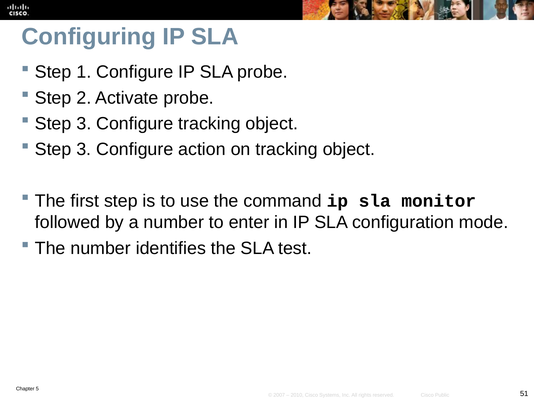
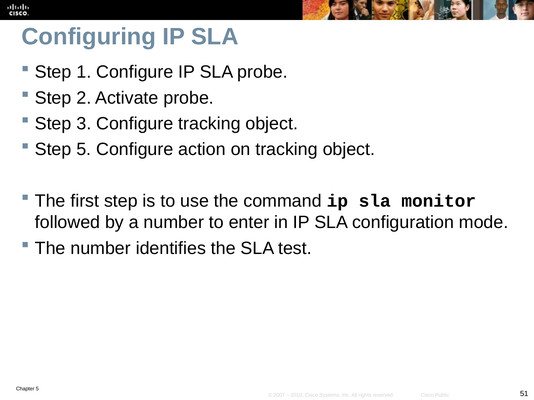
3 at (84, 150): 3 -> 5
